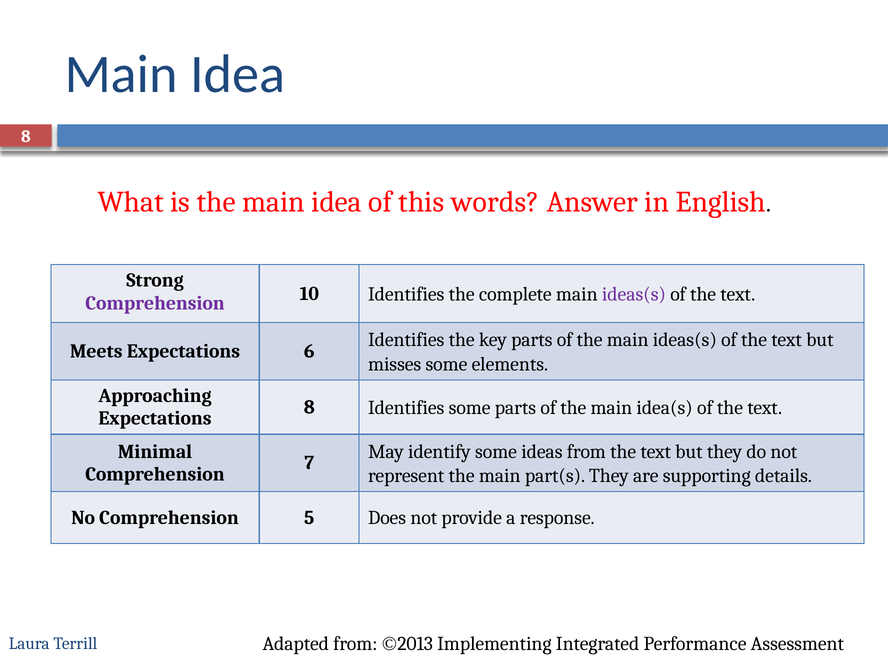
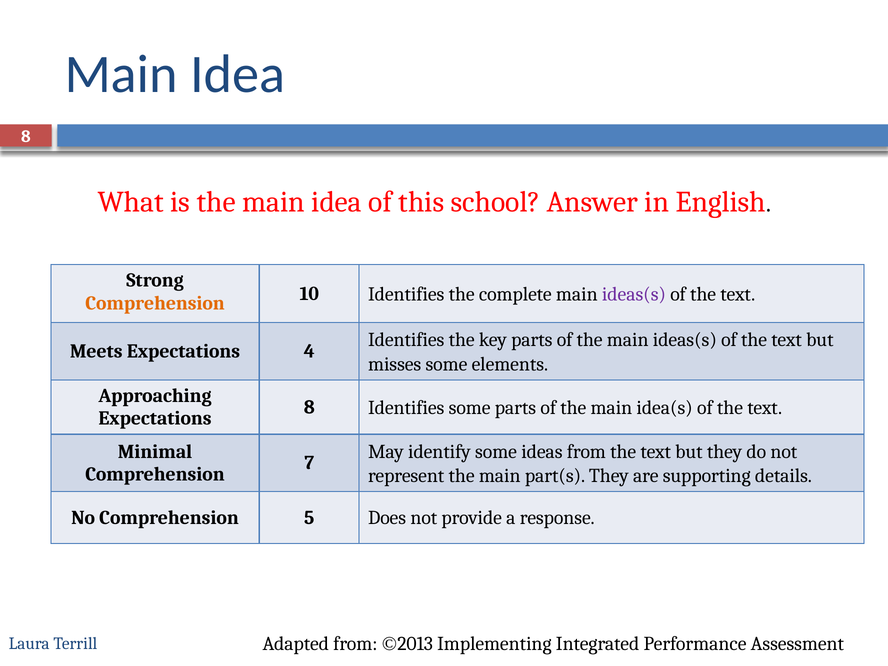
words: words -> school
Comprehension at (155, 303) colour: purple -> orange
6: 6 -> 4
